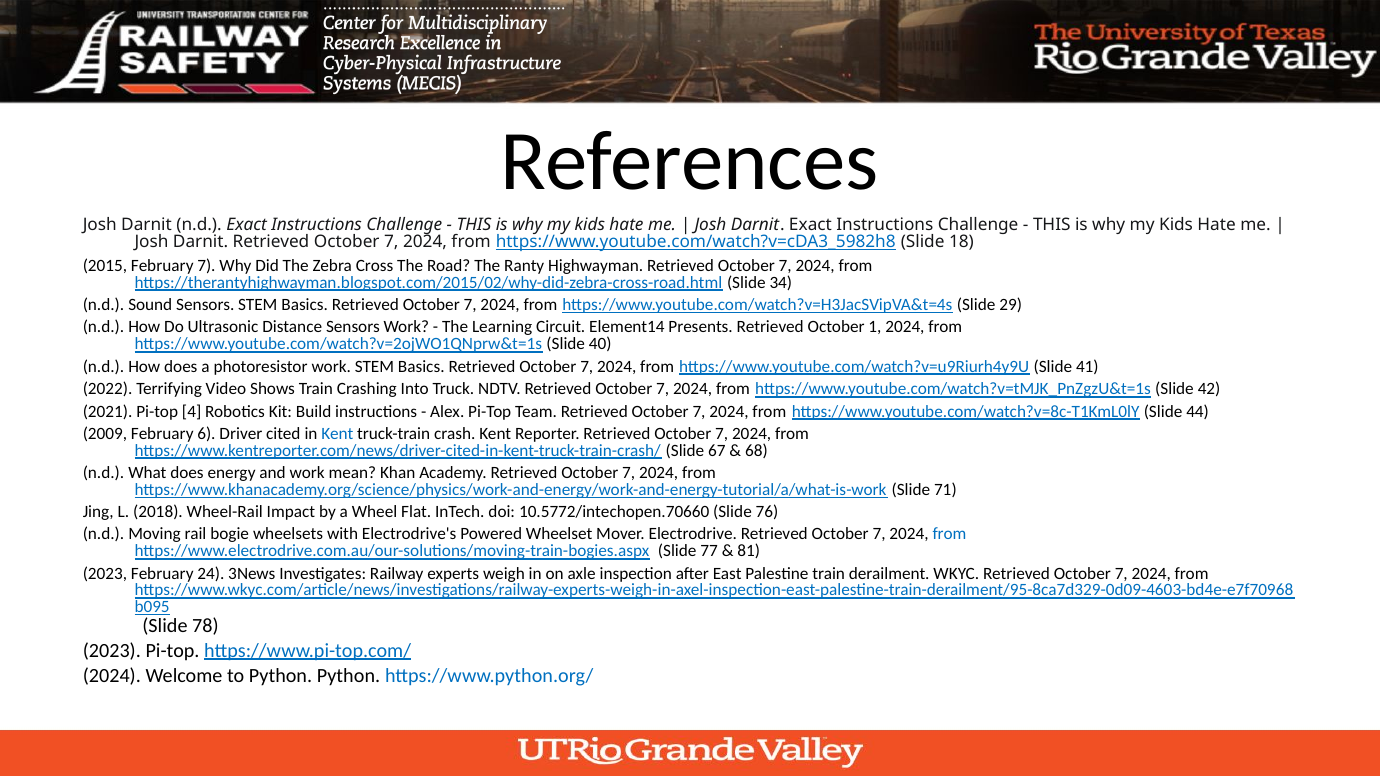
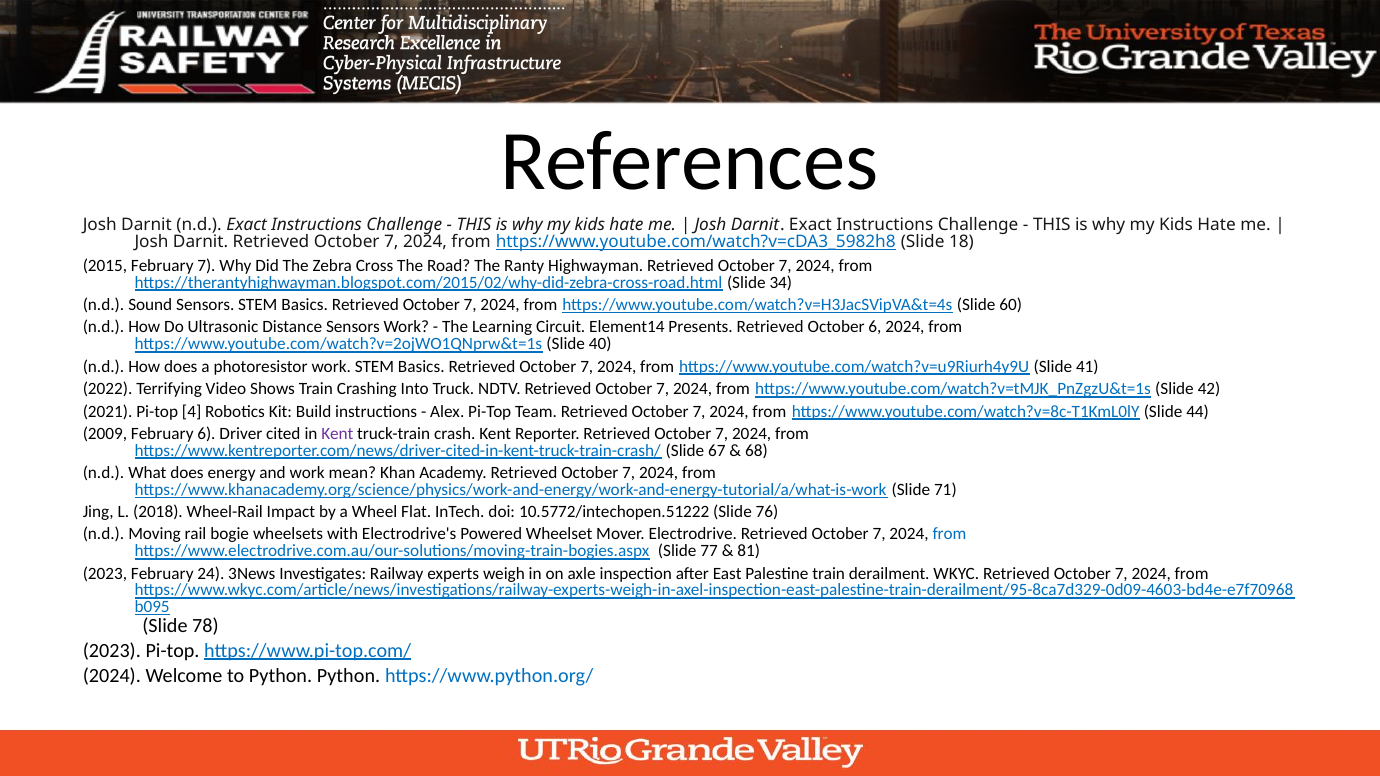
29: 29 -> 60
October 1: 1 -> 6
Kent at (337, 434) colour: blue -> purple
10.5772/intechopen.70660: 10.5772/intechopen.70660 -> 10.5772/intechopen.51222
